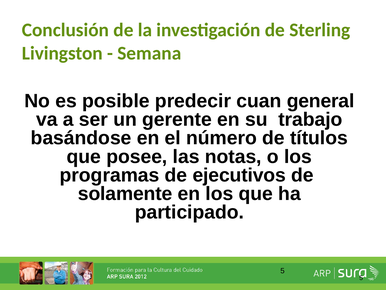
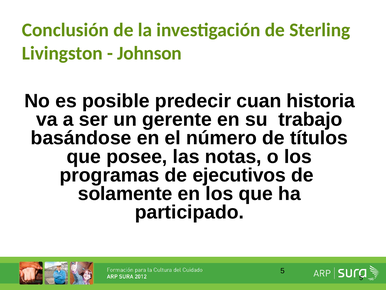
Semana: Semana -> Johnson
general: general -> historia
